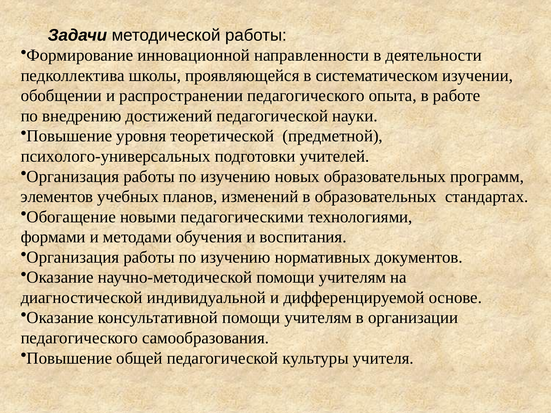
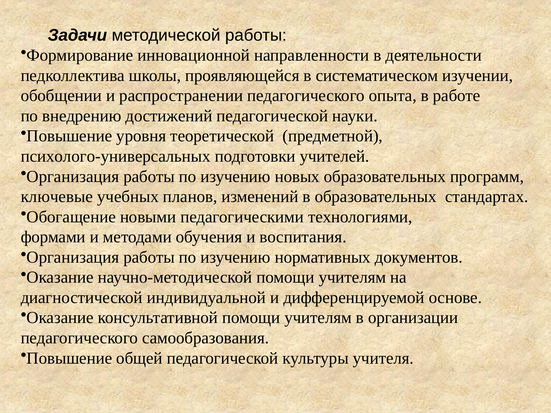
элементов: элементов -> ключевые
